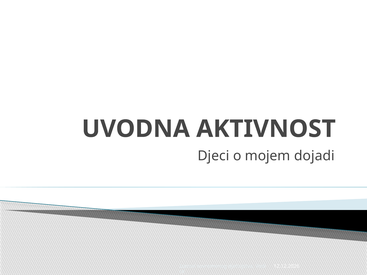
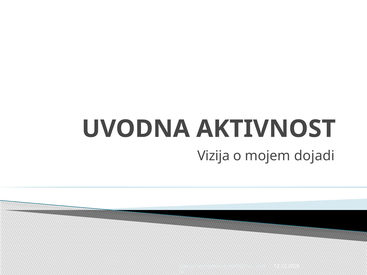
Djeci: Djeci -> Vizija
